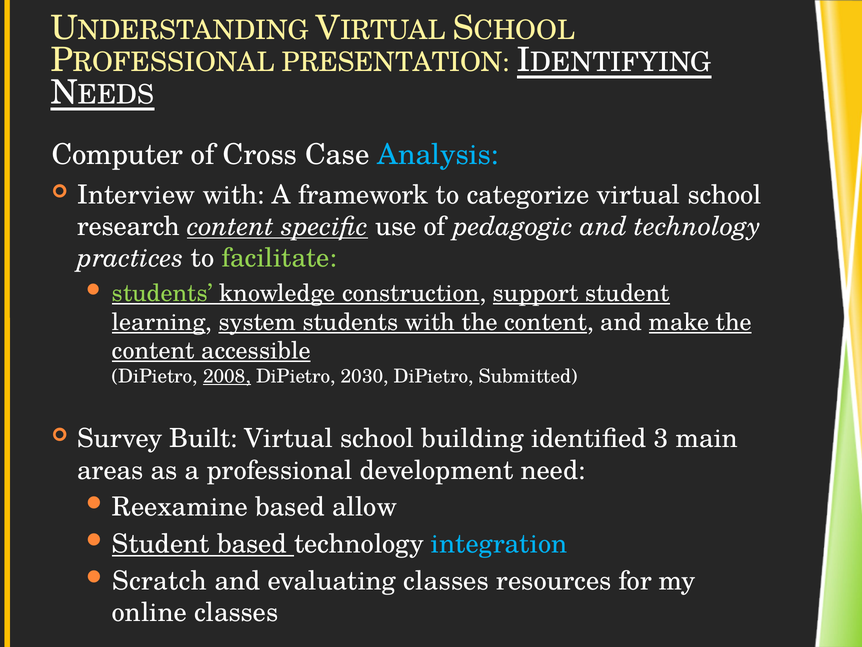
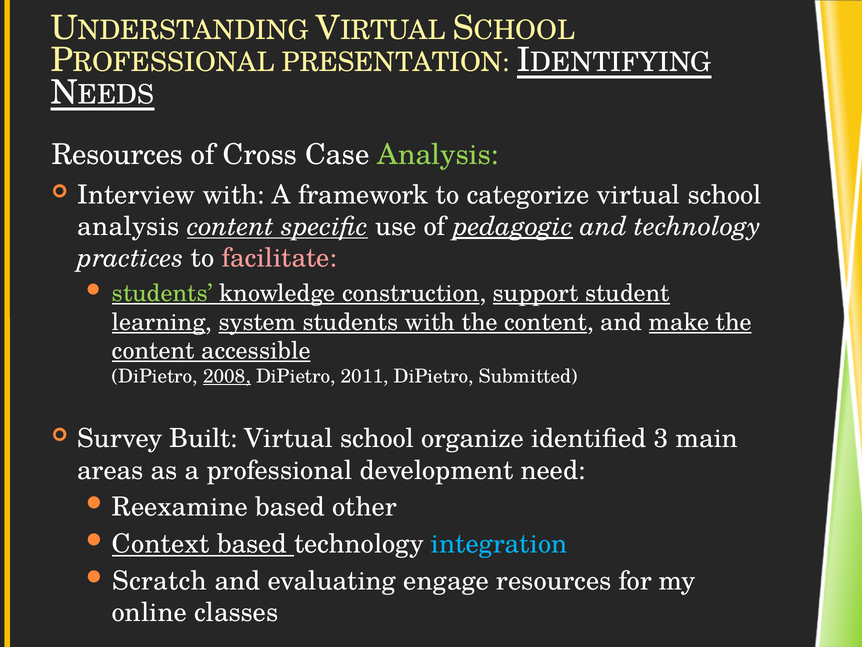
Computer at (117, 155): Computer -> Resources
Analysis at (438, 155) colour: light blue -> light green
research at (129, 226): research -> analysis
pedagogic underline: none -> present
facilitate colour: light green -> pink
2030: 2030 -> 2011
building: building -> organize
allow: allow -> other
Student at (161, 544): Student -> Context
evaluating classes: classes -> engage
